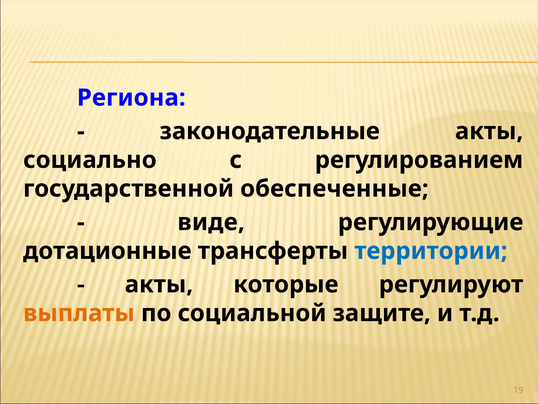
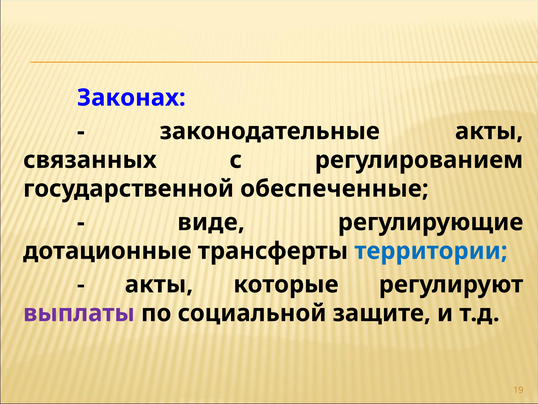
Региона: Региона -> Законах
социально: социально -> связанных
выплаты colour: orange -> purple
